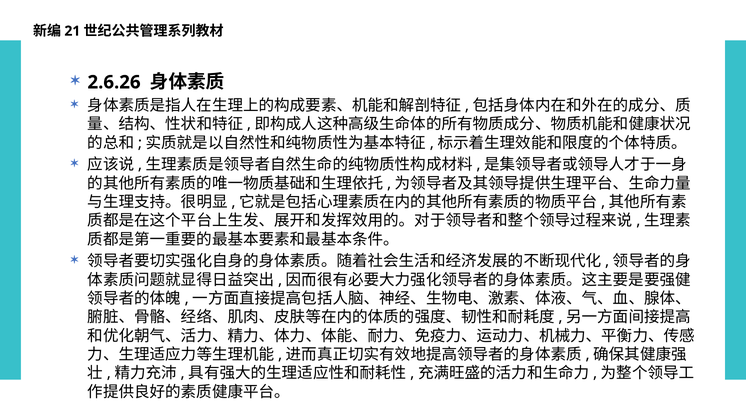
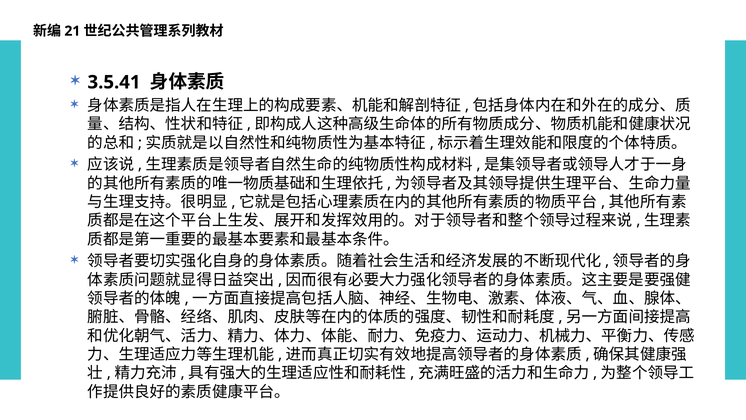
2.6.26: 2.6.26 -> 3.5.41
